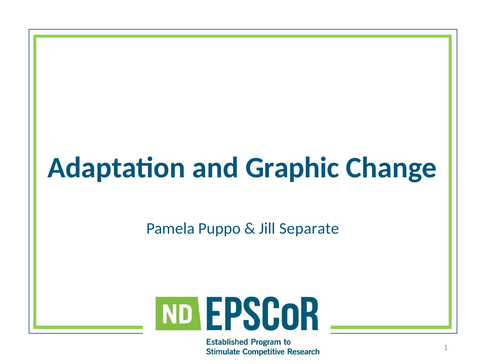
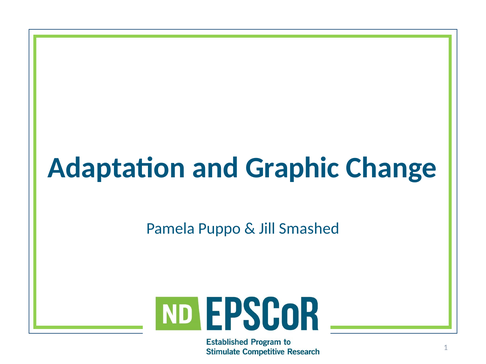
Separate: Separate -> Smashed
